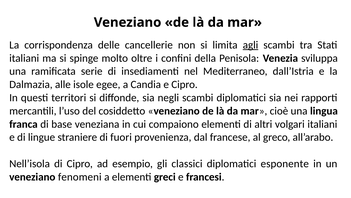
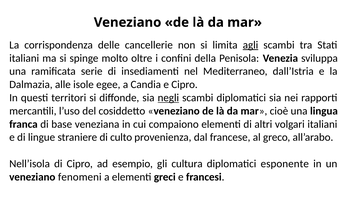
negli underline: none -> present
fuori: fuori -> culto
classici: classici -> cultura
